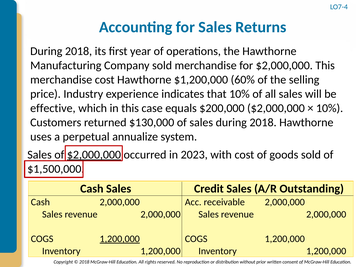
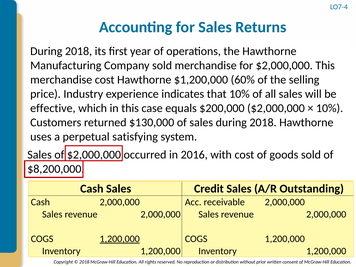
annualize: annualize -> satisfying
$2,000,000 at (94, 155) underline: present -> none
2023: 2023 -> 2016
$1,500,000: $1,500,000 -> $8,200,000
